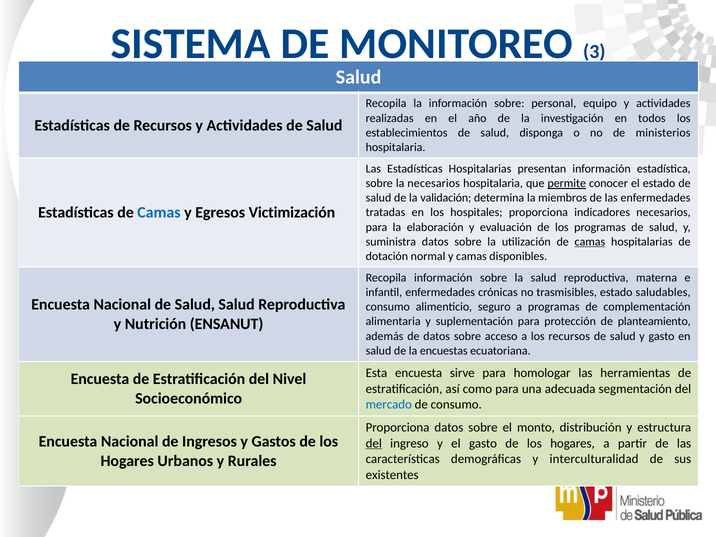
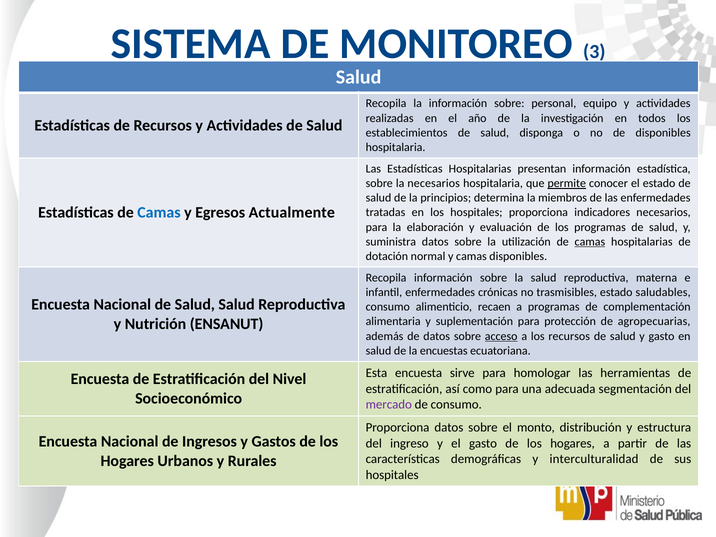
de ministerios: ministerios -> disponibles
validación: validación -> principios
Victimización: Victimización -> Actualmente
seguro: seguro -> recaen
planteamiento: planteamiento -> agropecuarias
acceso underline: none -> present
mercado colour: blue -> purple
del at (374, 443) underline: present -> none
existentes at (392, 475): existentes -> hospitales
